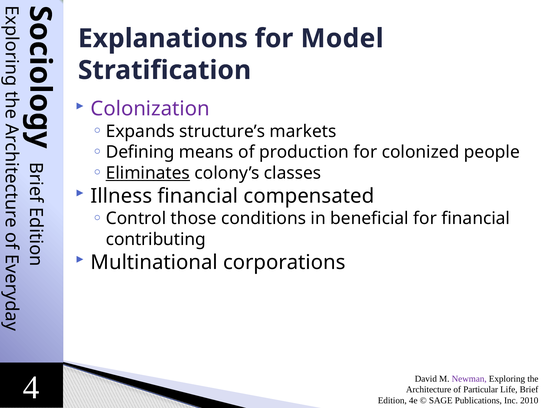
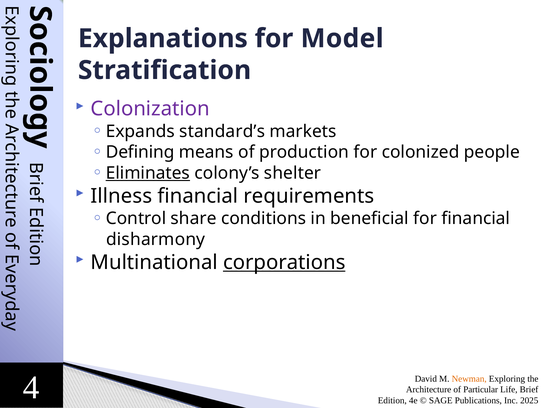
structure’s: structure’s -> standard’s
classes: classes -> shelter
compensated: compensated -> requirements
those: those -> share
contributing: contributing -> disharmony
corporations underline: none -> present
Newman colour: purple -> orange
2010: 2010 -> 2025
